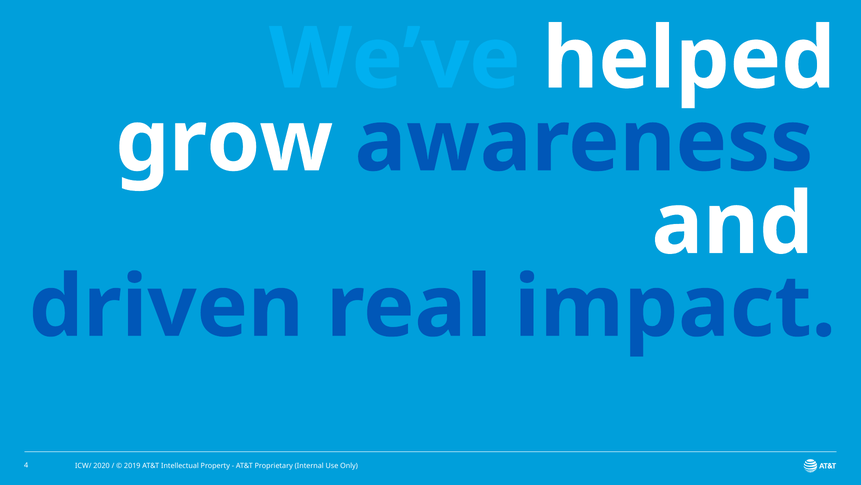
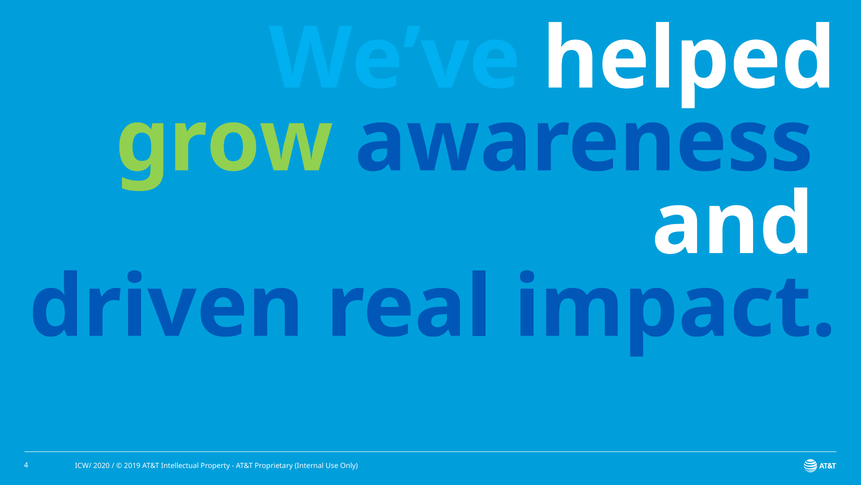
grow colour: white -> light green
